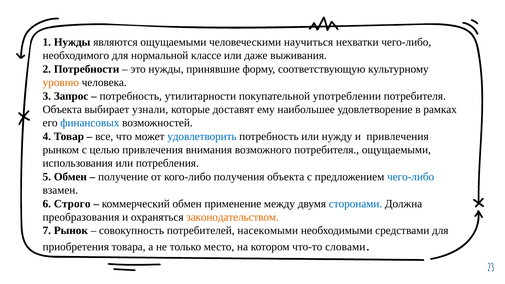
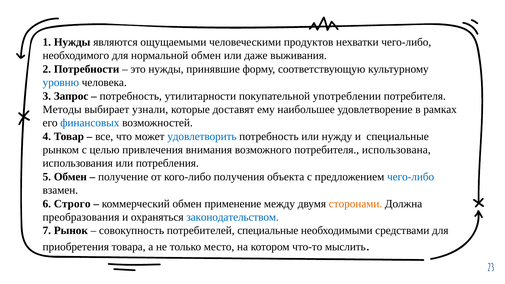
научиться: научиться -> продуктов
нормальной классе: классе -> обмен
уровню colour: orange -> blue
Объекта at (62, 109): Объекта -> Методы
и привлечения: привлечения -> специальные
потребителя ощущаемыми: ощущаемыми -> использована
сторонами colour: blue -> orange
законодательством colour: orange -> blue
потребителей насекомыми: насекомыми -> специальные
словами: словами -> мыслить
